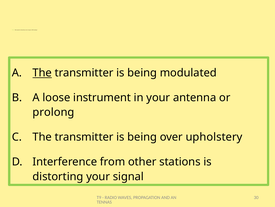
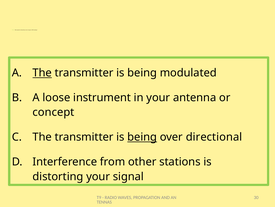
prolong: prolong -> concept
being at (142, 137) underline: none -> present
upholstery: upholstery -> directional
